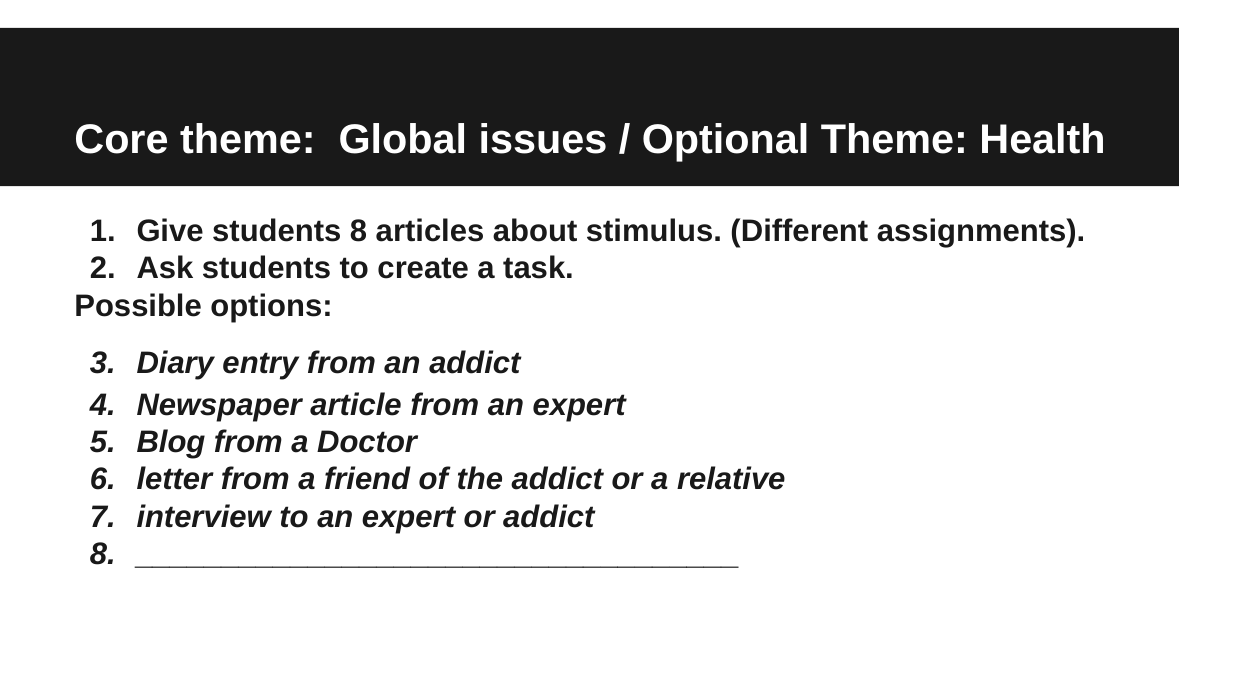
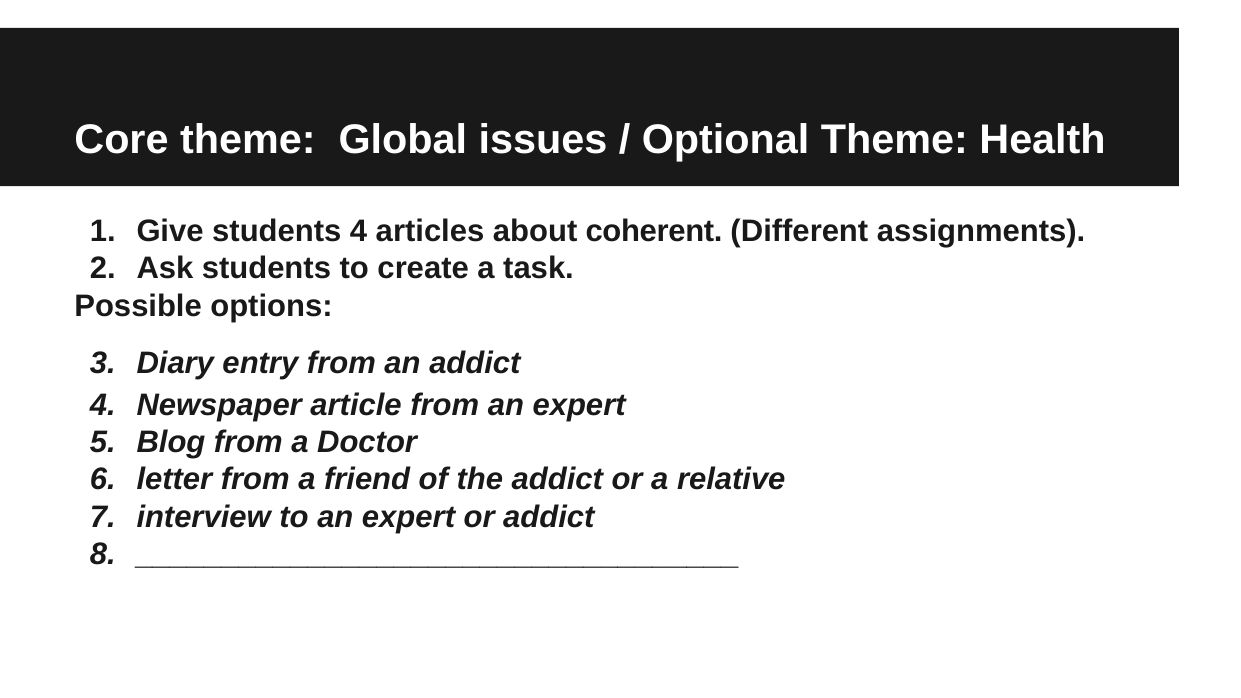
students 8: 8 -> 4
stimulus: stimulus -> coherent
